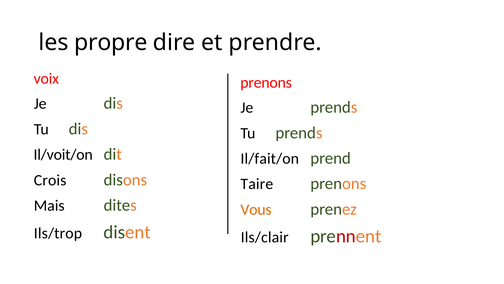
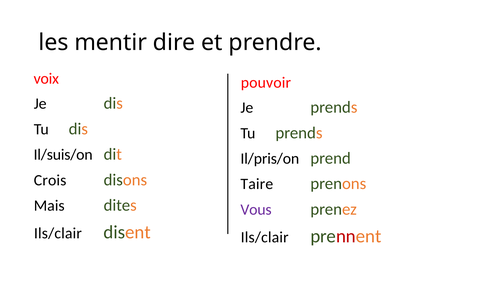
propre: propre -> mentir
prenons at (266, 82): prenons -> pouvoir
Il/voit/on: Il/voit/on -> Il/suis/on
Il/fait/on: Il/fait/on -> Il/pris/on
Vous colour: orange -> purple
Ils/trop at (58, 233): Ils/trop -> Ils/clair
